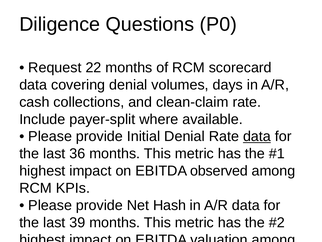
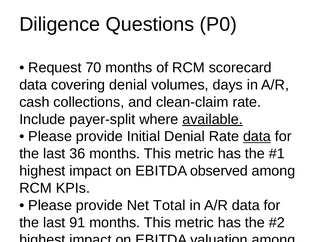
22: 22 -> 70
available underline: none -> present
Hash: Hash -> Total
39: 39 -> 91
